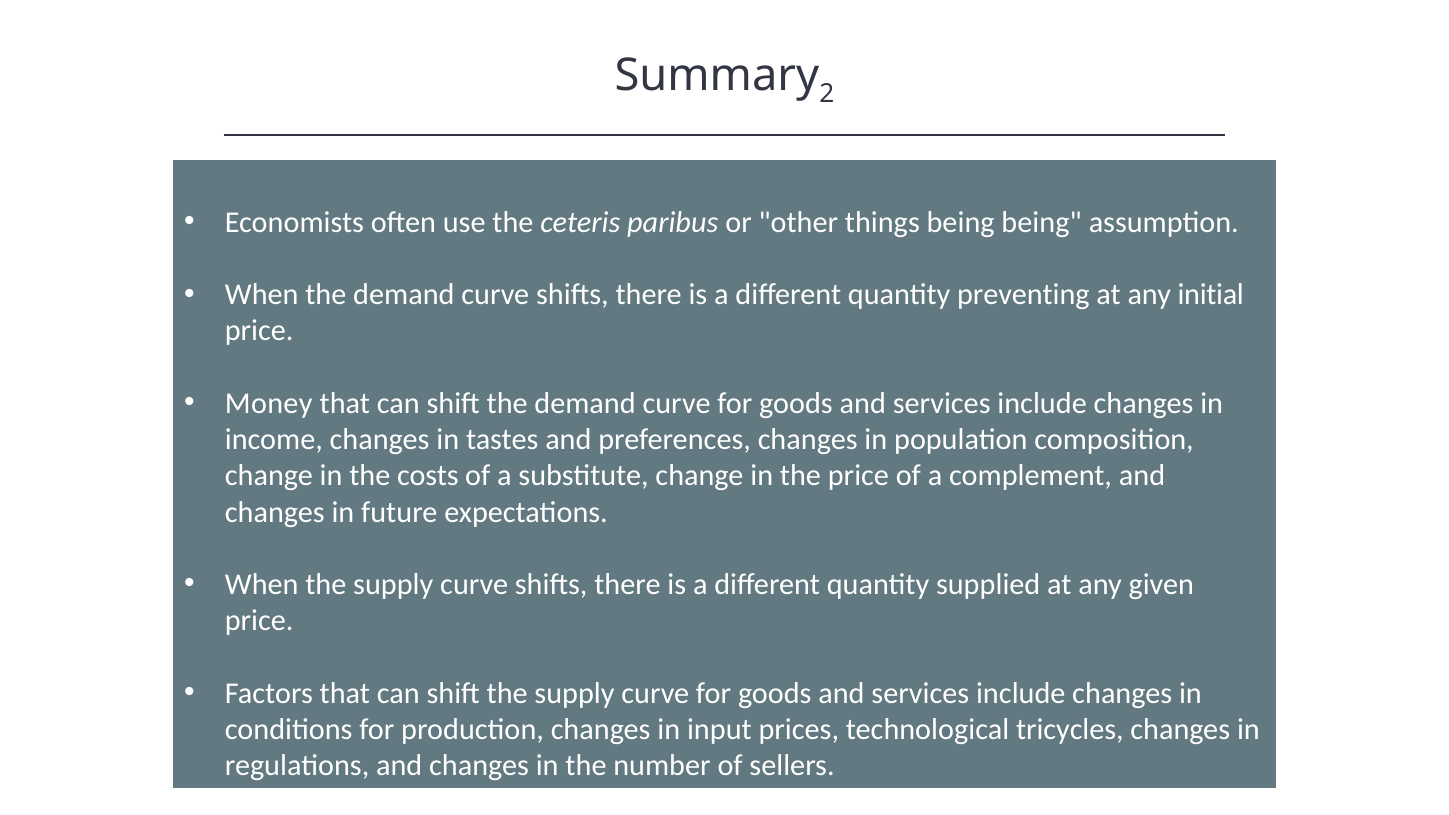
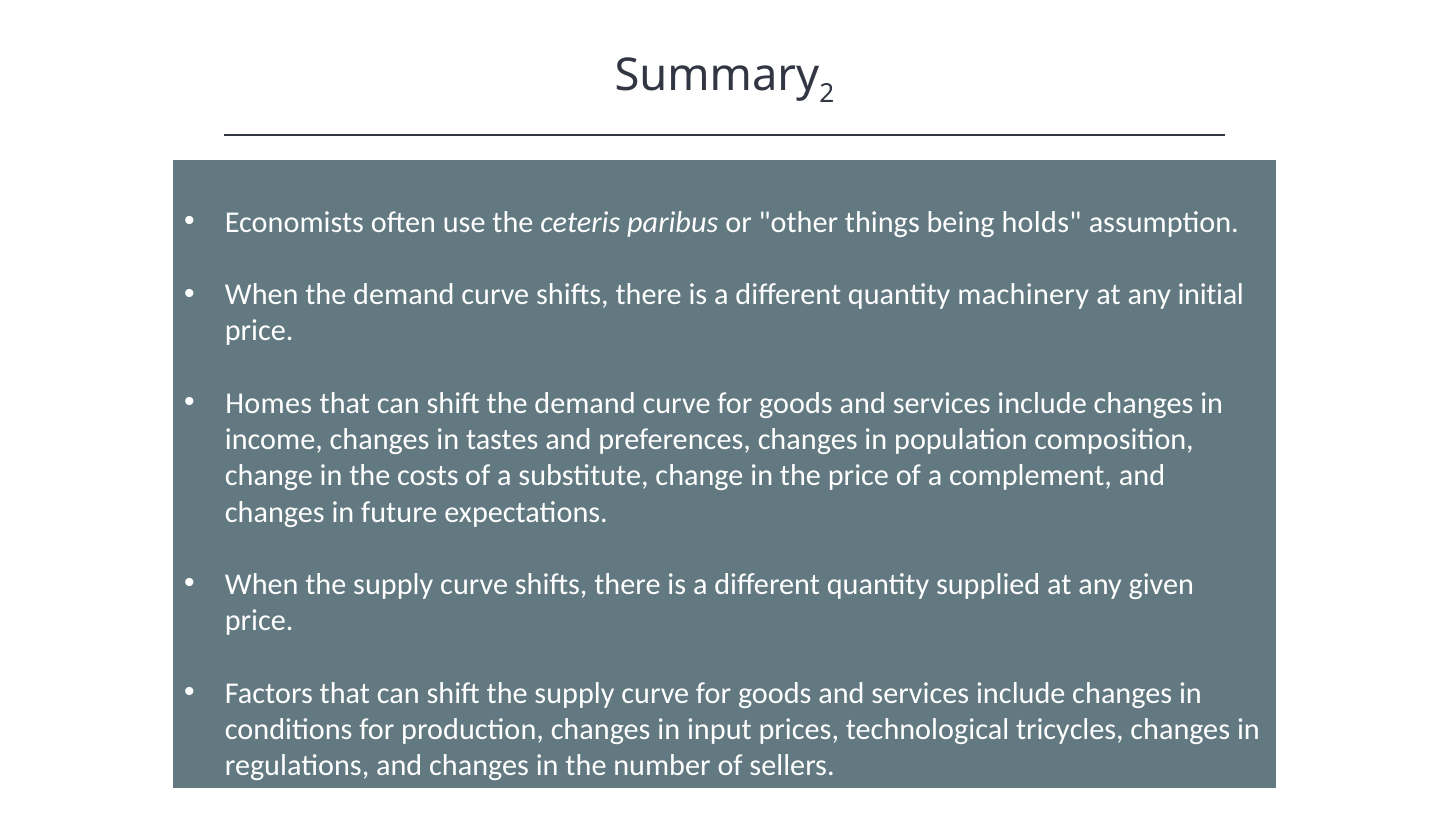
being being: being -> holds
preventing: preventing -> machinery
Money: Money -> Homes
